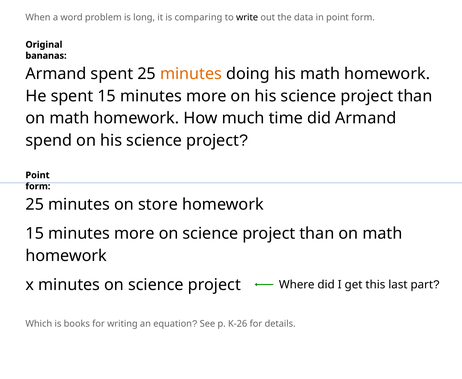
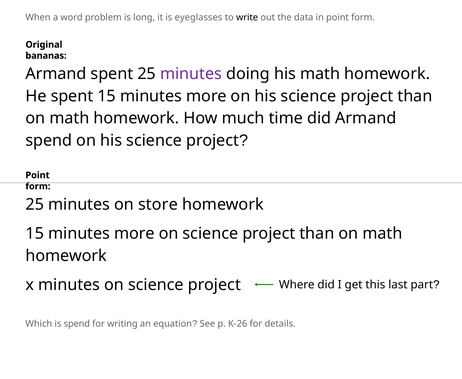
comparing: comparing -> eyeglasses
minutes at (191, 74) colour: orange -> purple
is books: books -> spend
